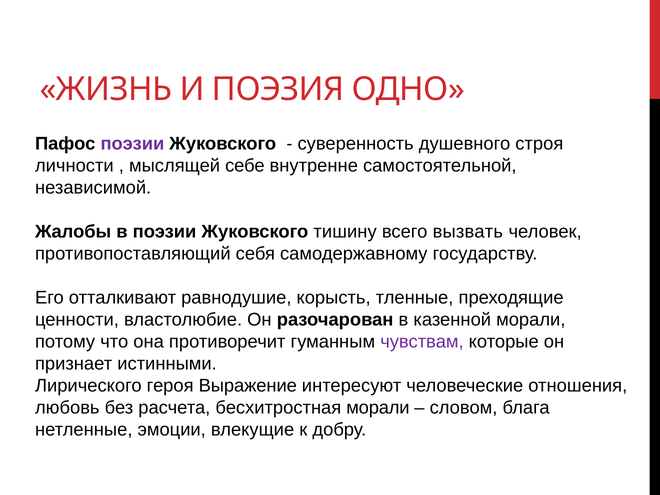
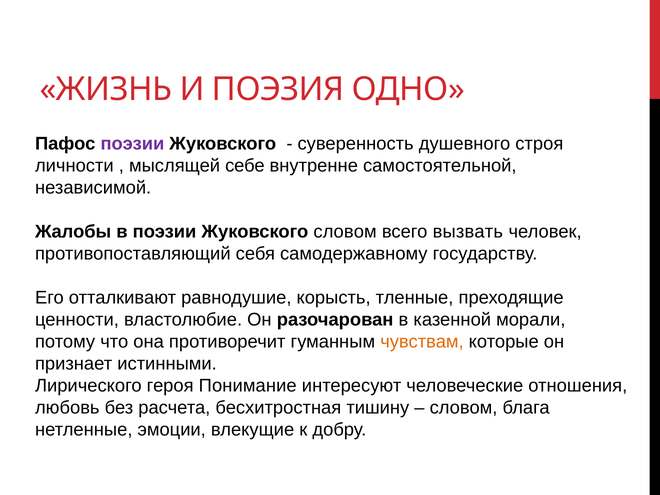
Жуковского тишину: тишину -> словом
чувствам colour: purple -> orange
Выражение: Выражение -> Понимание
бесхитростная морали: морали -> тишину
